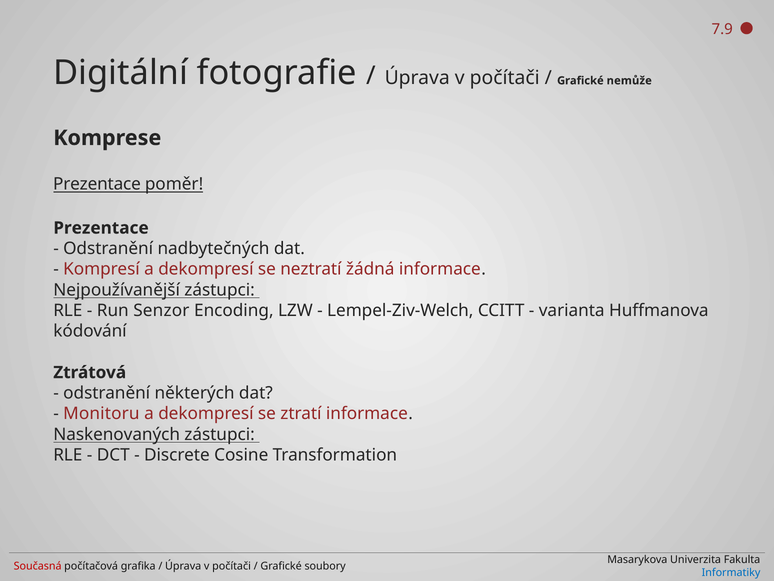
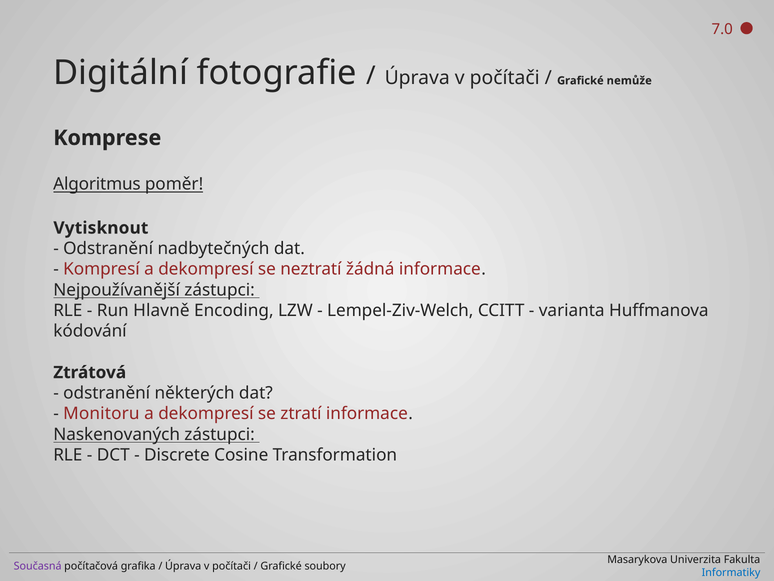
7.9: 7.9 -> 7.0
Prezentace at (97, 184): Prezentace -> Algoritmus
Prezentace at (101, 228): Prezentace -> Vytisknout
Senzor: Senzor -> Hlavně
Současná colour: red -> purple
